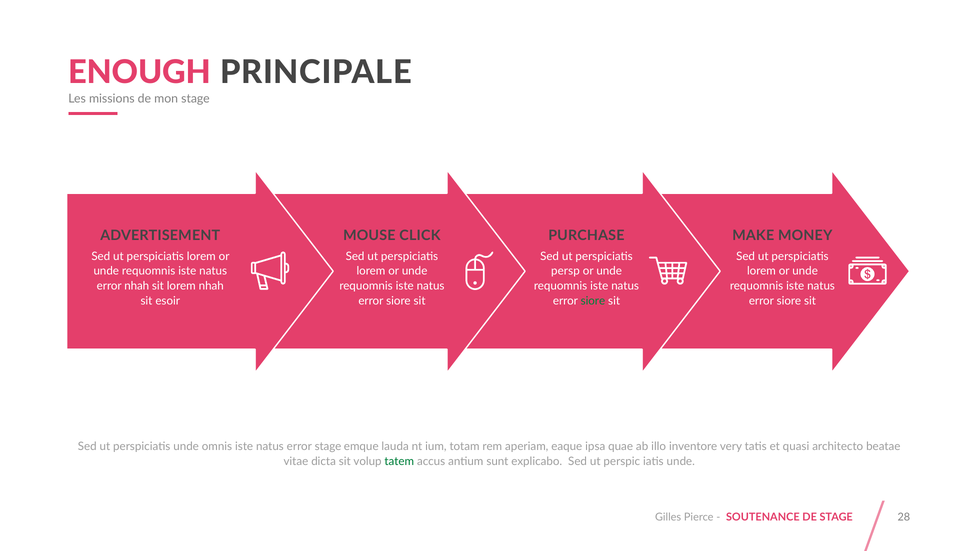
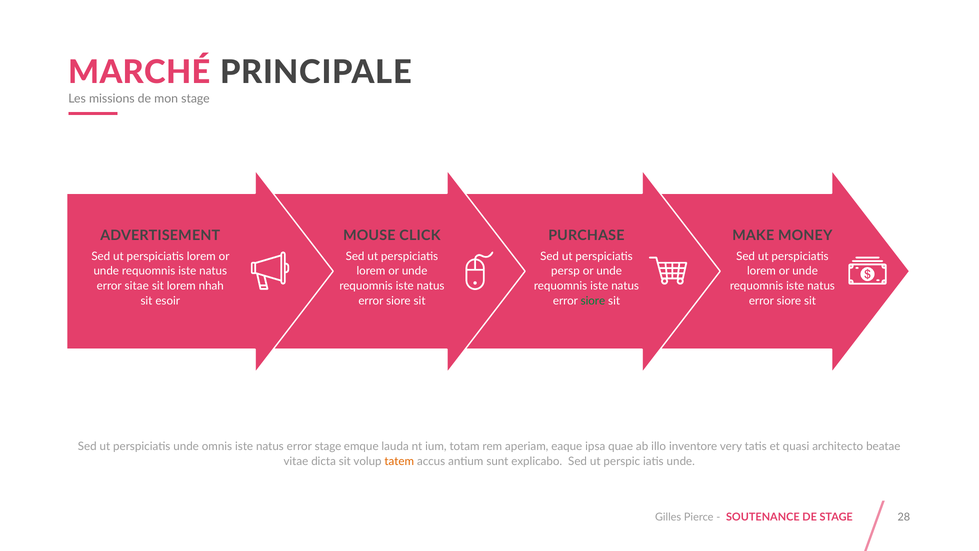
ENOUGH: ENOUGH -> MARCHÉ
error nhah: nhah -> sitae
tatem colour: green -> orange
